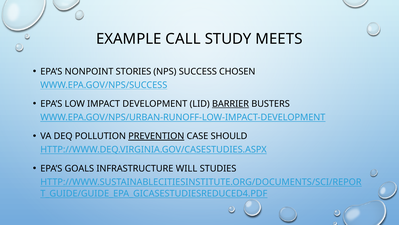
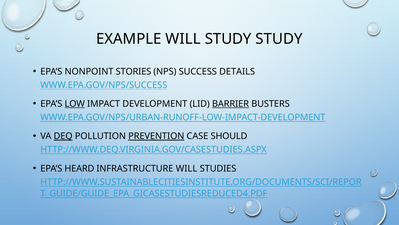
EXAMPLE CALL: CALL -> WILL
STUDY MEETS: MEETS -> STUDY
CHOSEN: CHOSEN -> DETAILS
LOW underline: none -> present
DEQ underline: none -> present
GOALS: GOALS -> HEARD
